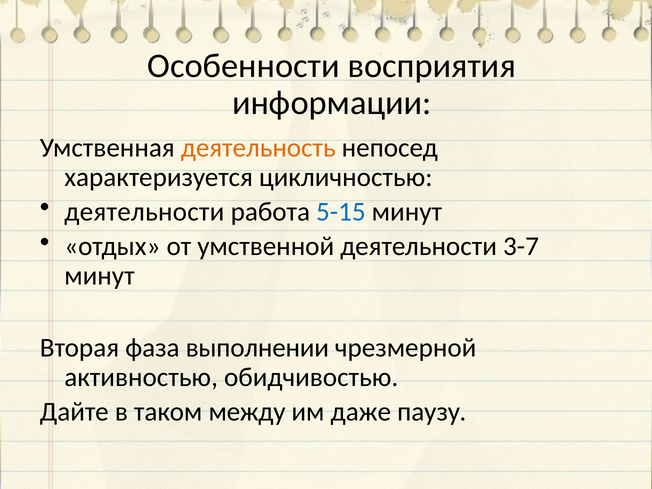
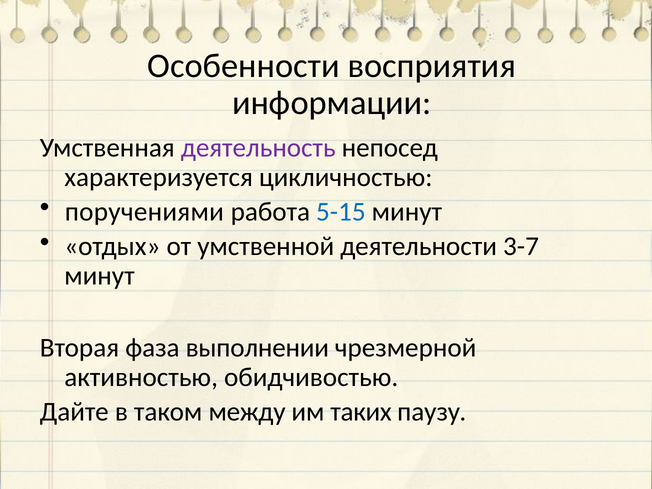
деятельность colour: orange -> purple
деятельности at (144, 212): деятельности -> поручениями
даже: даже -> таких
